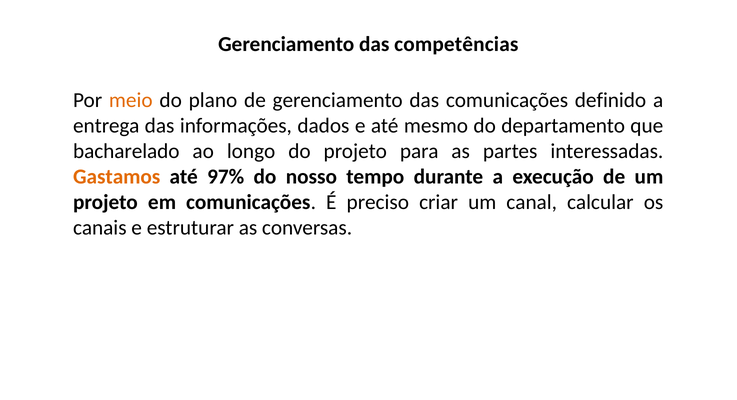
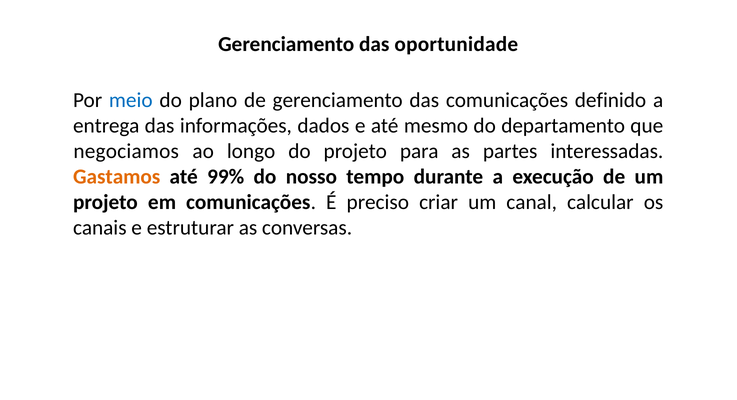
competências: competências -> oportunidade
meio colour: orange -> blue
bacharelado: bacharelado -> negociamos
97%: 97% -> 99%
